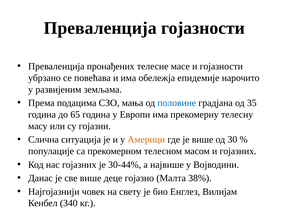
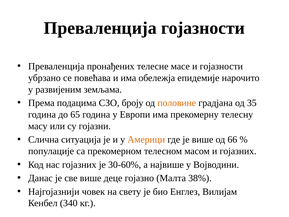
мања: мања -> броју
половине colour: blue -> orange
30: 30 -> 66
30-44%: 30-44% -> 30-60%
